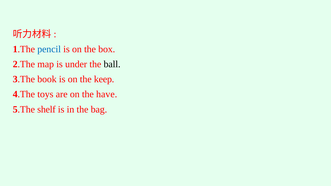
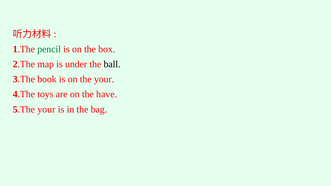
pencil colour: blue -> green
the keep: keep -> your
5.The shelf: shelf -> your
